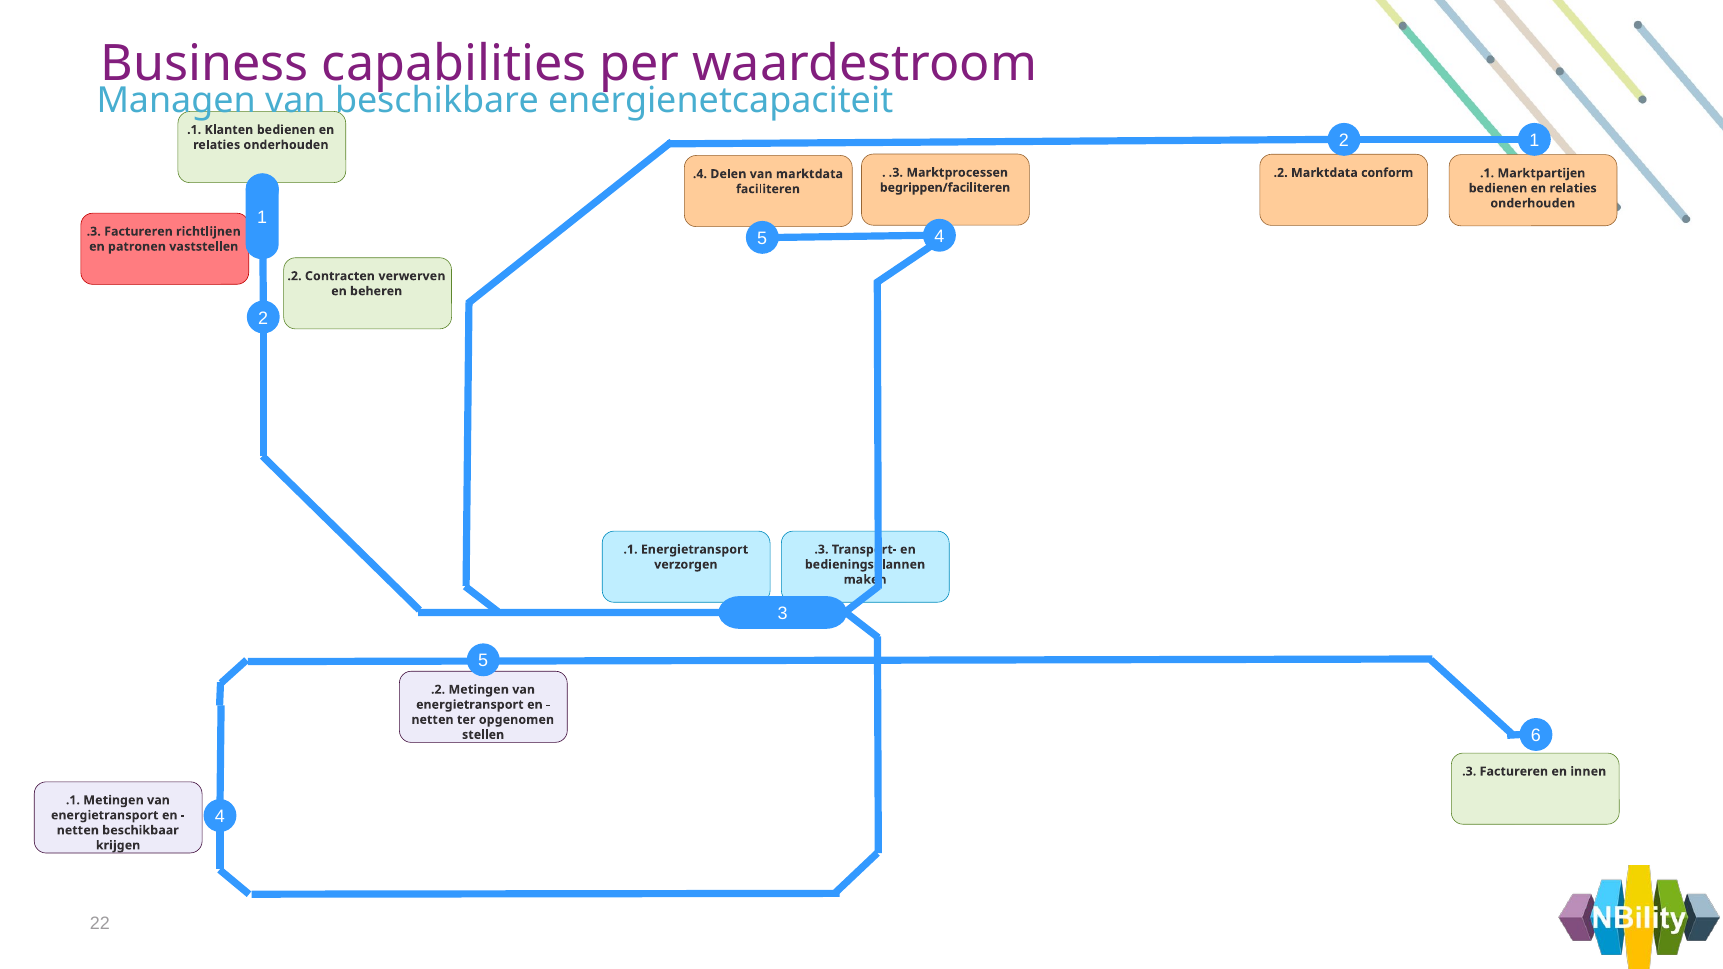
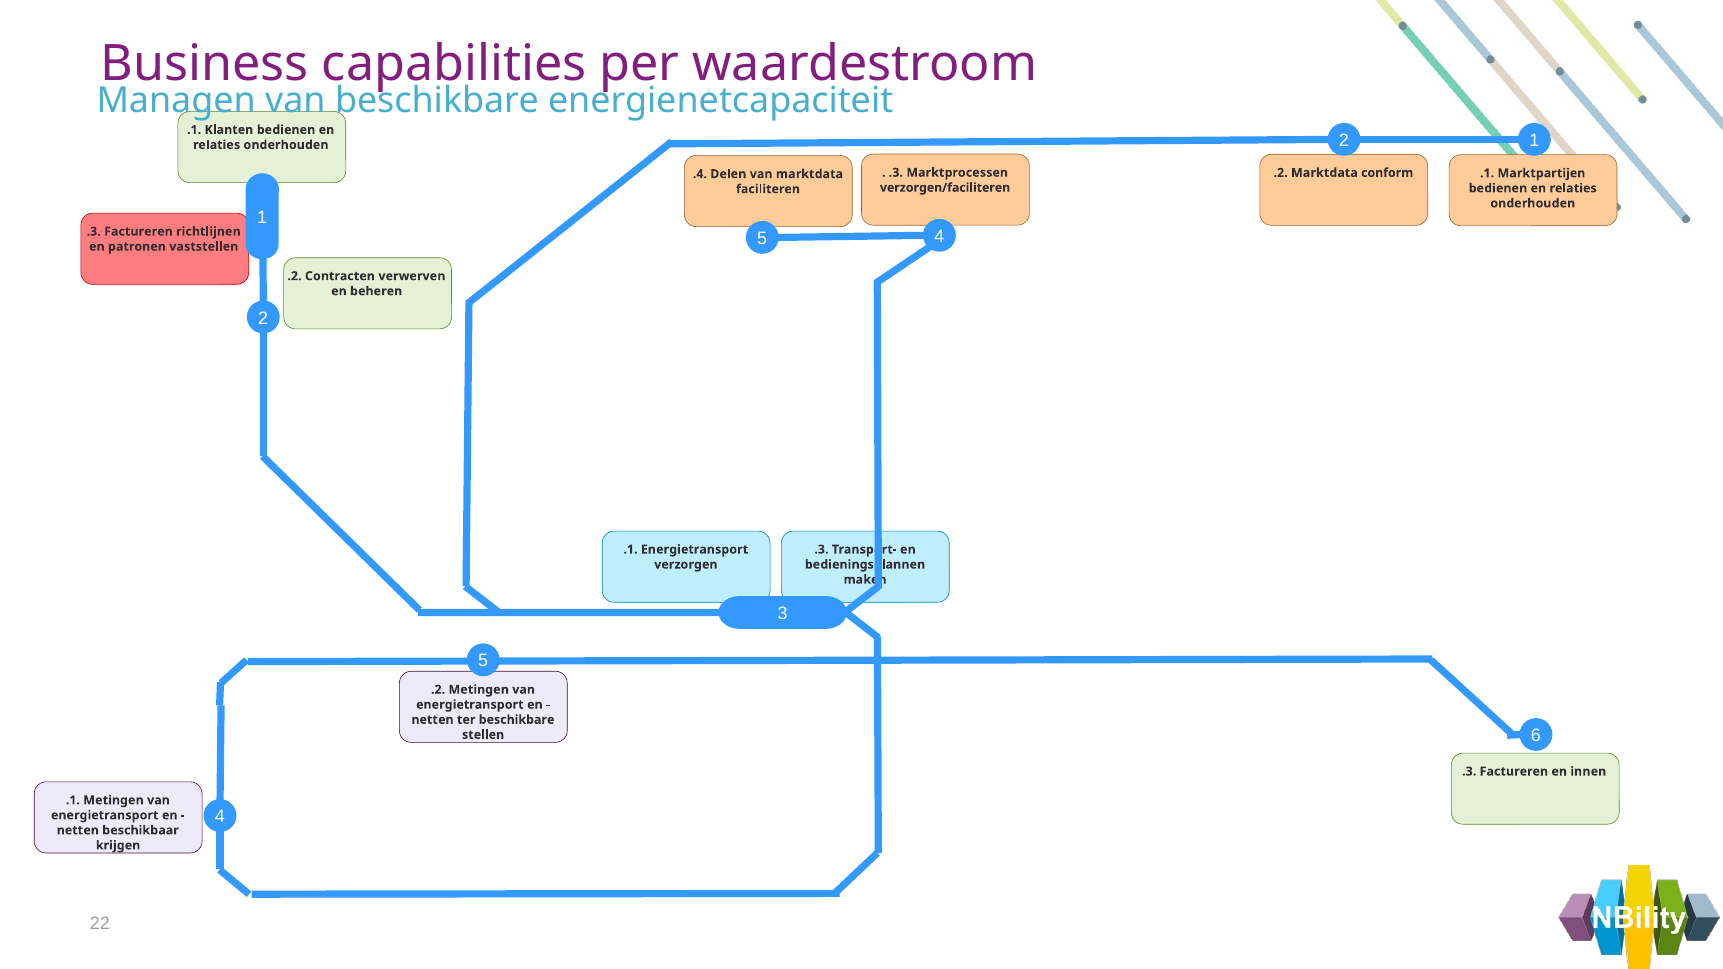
begrippen/faciliteren: begrippen/faciliteren -> verzorgen/faciliteren
ter opgenomen: opgenomen -> beschikbare
